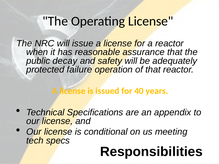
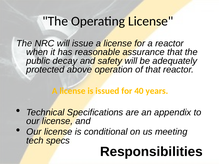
failure: failure -> above
